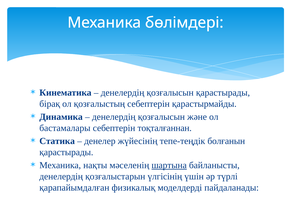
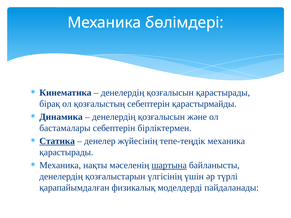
тоқталғаннан: тоқталғаннан -> бірліктермен
Статика underline: none -> present
тепе-теңдік болғанын: болғанын -> механика
